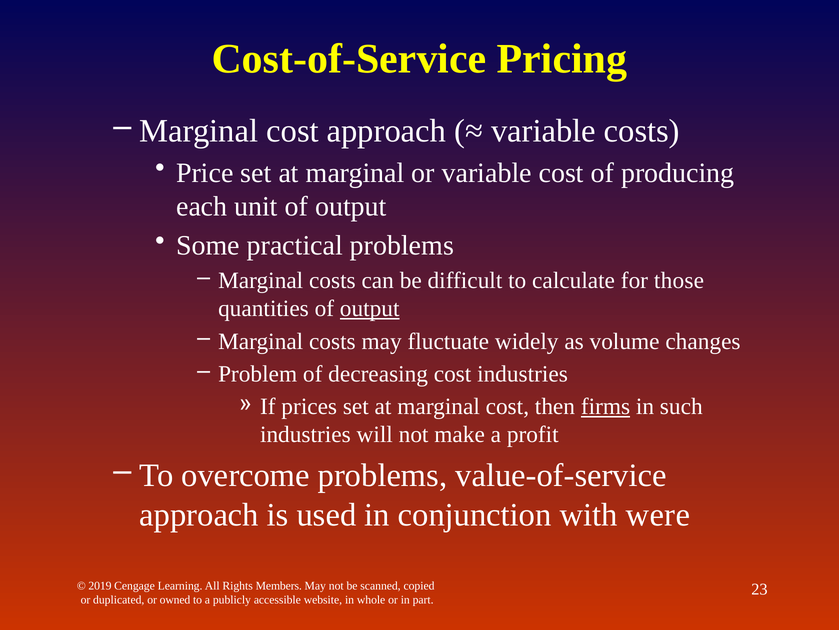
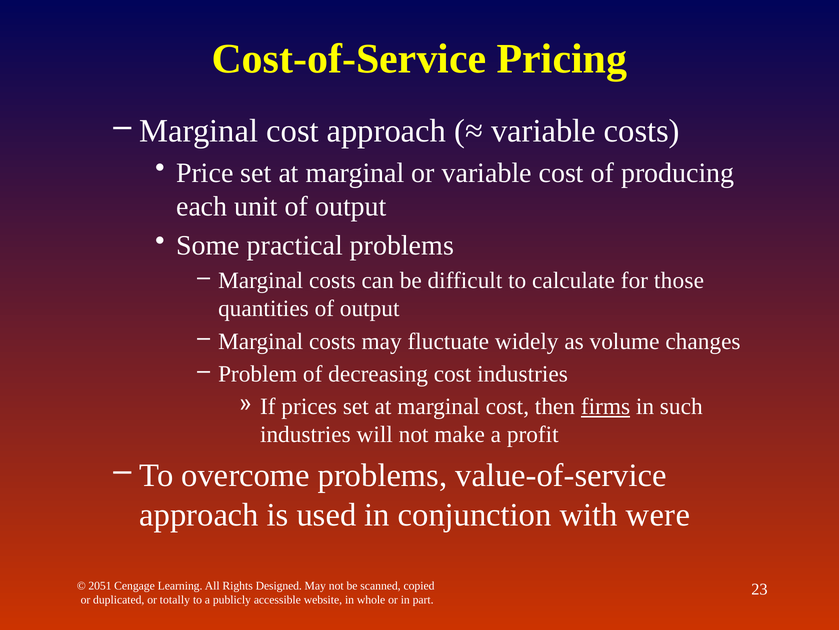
output at (370, 308) underline: present -> none
2019: 2019 -> 2051
Members: Members -> Designed
owned: owned -> totally
